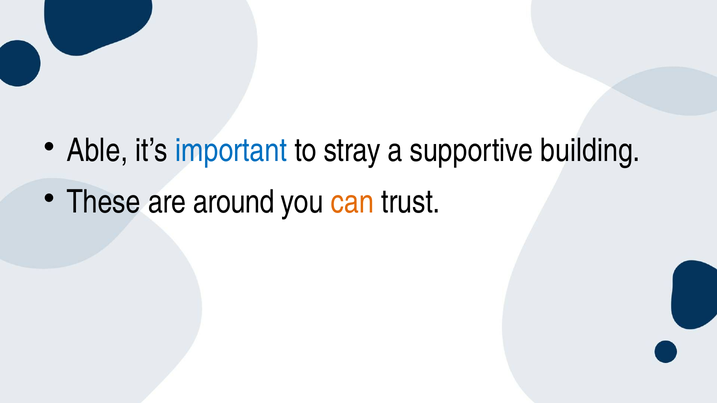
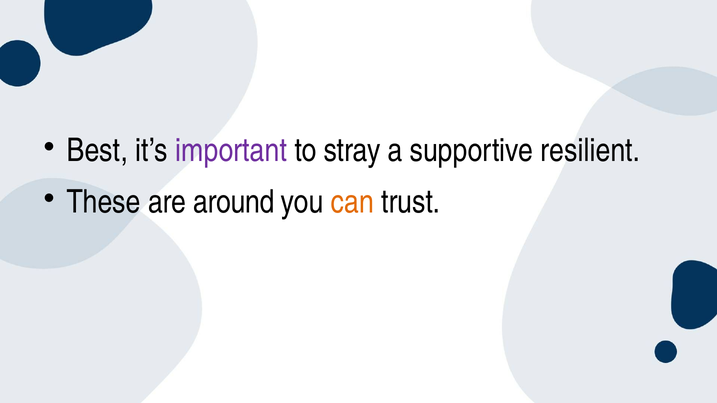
Able: Able -> Best
important colour: blue -> purple
building: building -> resilient
